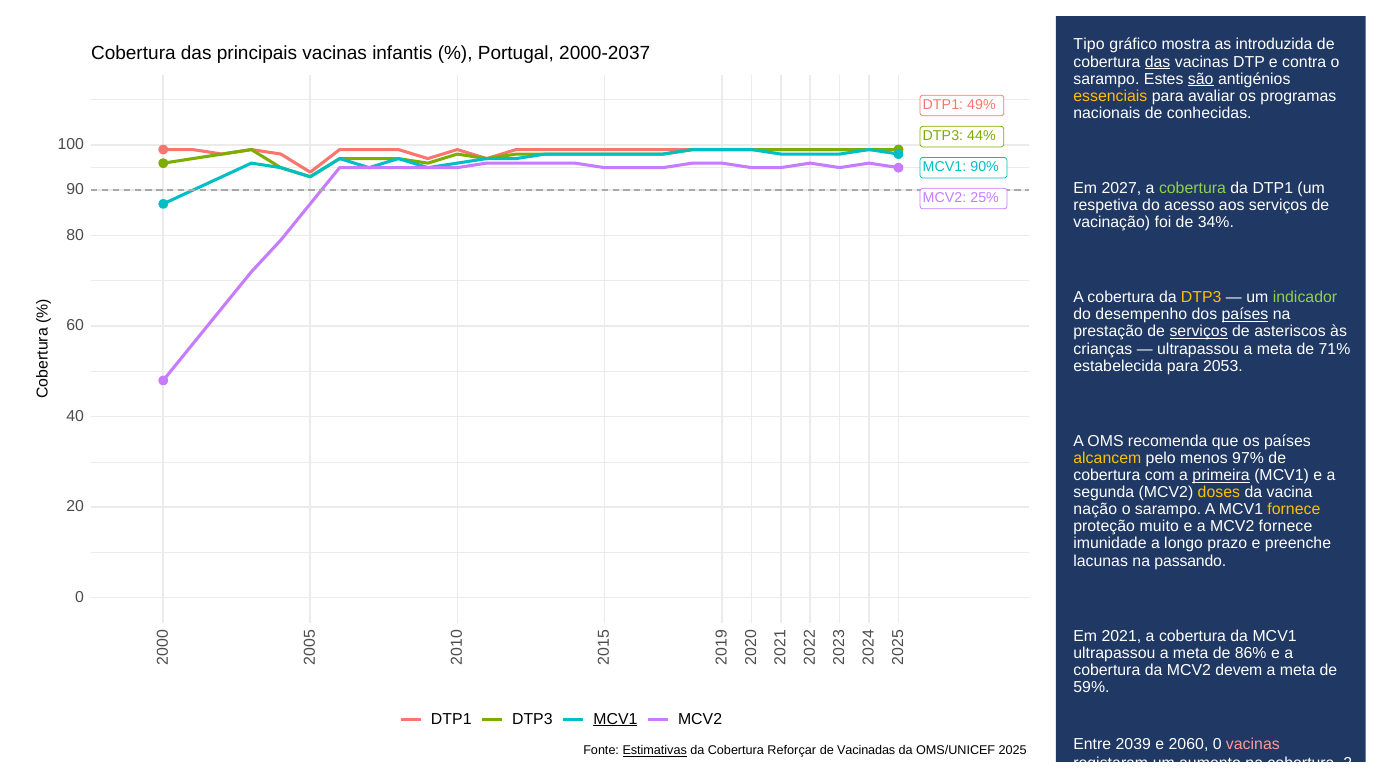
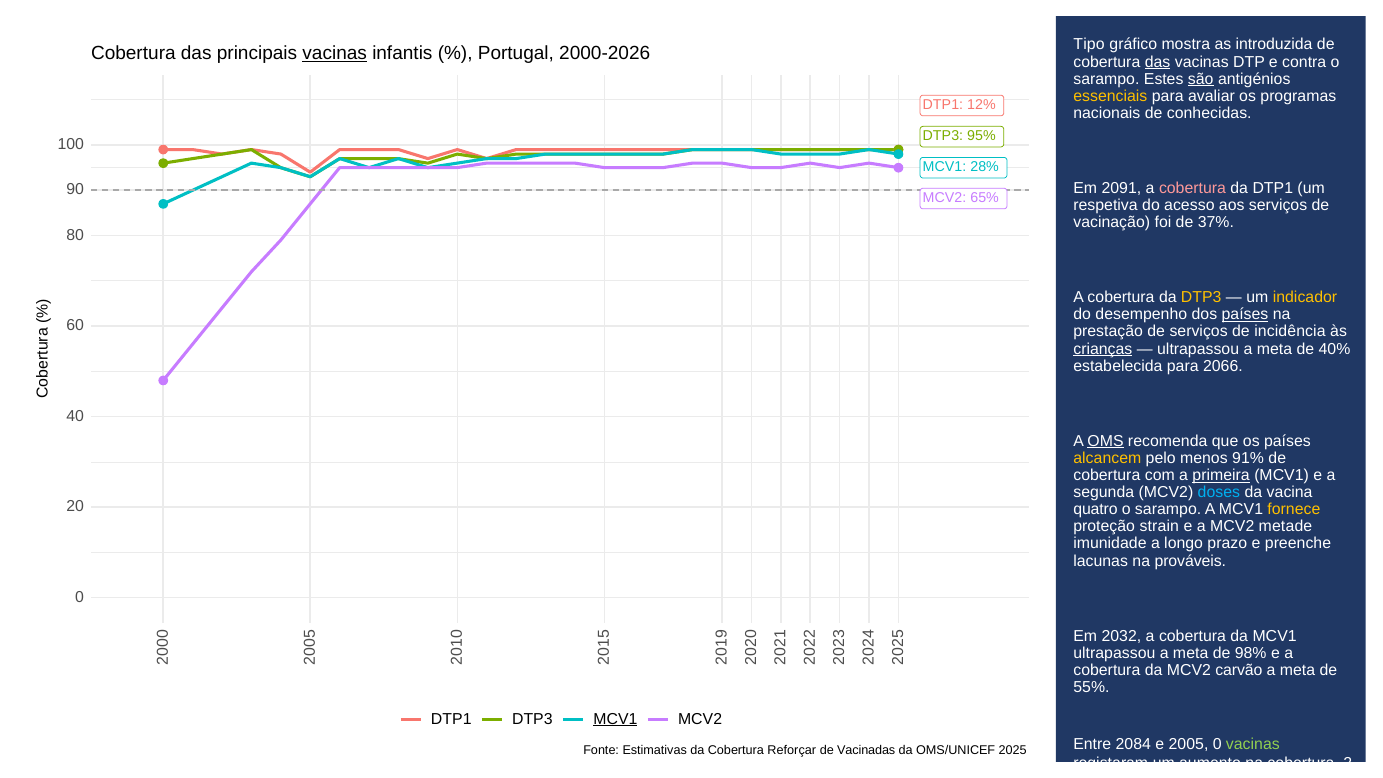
vacinas at (335, 54) underline: none -> present
2000-2037: 2000-2037 -> 2000-2026
49%: 49% -> 12%
44%: 44% -> 95%
90%: 90% -> 28%
2027: 2027 -> 2091
cobertura at (1192, 188) colour: light green -> pink
25%: 25% -> 65%
34%: 34% -> 37%
indicador colour: light green -> yellow
serviços at (1199, 332) underline: present -> none
asteriscos: asteriscos -> incidência
crianças underline: none -> present
71%: 71% -> 40%
2053: 2053 -> 2066
OMS underline: none -> present
97%: 97% -> 91%
doses colour: yellow -> light blue
nação: nação -> quatro
muito: muito -> strain
MCV2 fornece: fornece -> metade
passando: passando -> prováveis
2021: 2021 -> 2032
86%: 86% -> 98%
devem: devem -> carvão
59%: 59% -> 55%
2039: 2039 -> 2084
2060: 2060 -> 2005
vacinas at (1253, 744) colour: pink -> light green
Estimativas underline: present -> none
